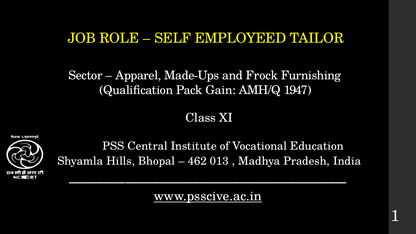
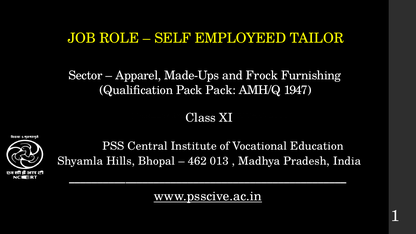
Pack Gain: Gain -> Pack
